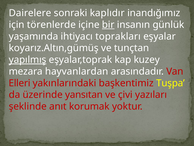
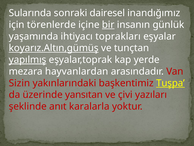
Dairelere: Dairelere -> Sularında
kaplıdır: kaplıdır -> dairesel
koyarız.Altın,gümüş underline: none -> present
kuzey: kuzey -> yerde
Elleri: Elleri -> Sizin
Tuşpa underline: none -> present
korumak: korumak -> karalarla
